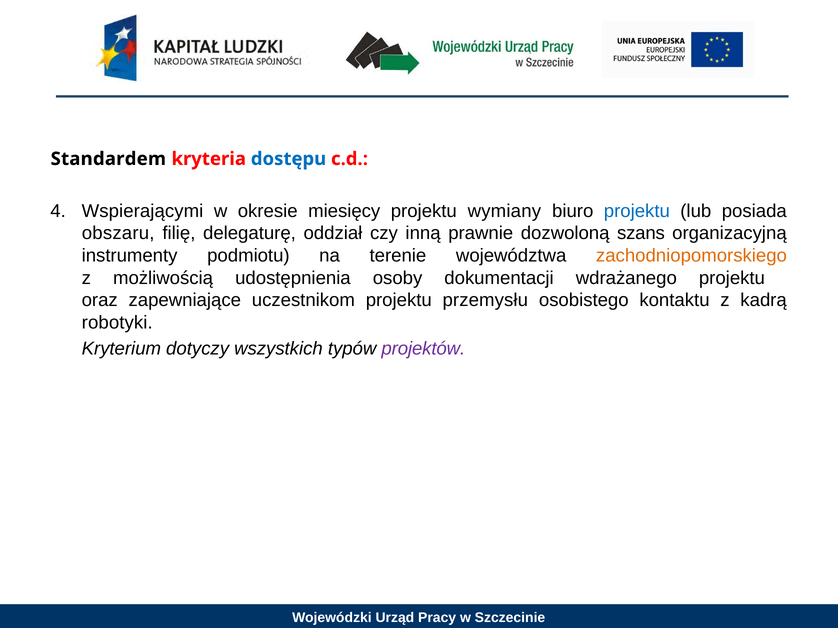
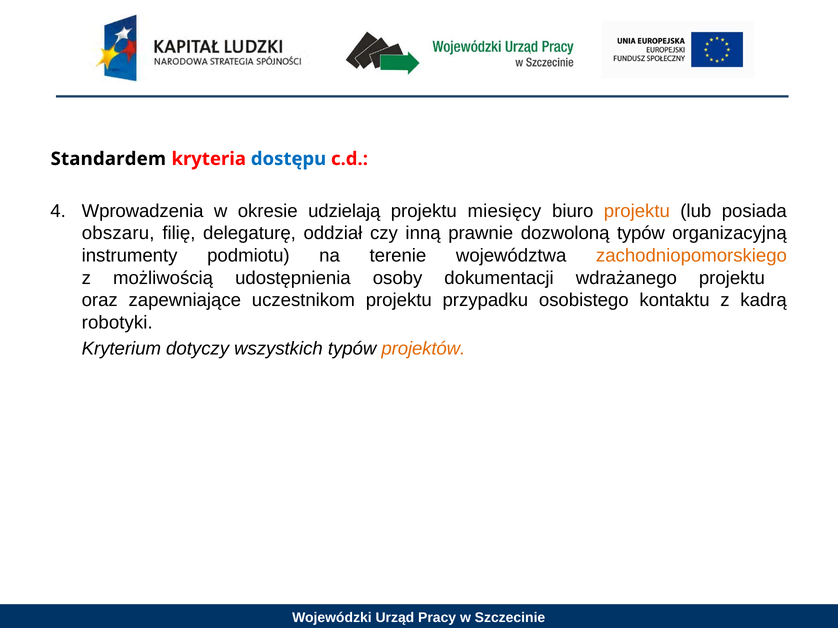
Wspierającymi: Wspierającymi -> Wprowadzenia
miesięcy: miesięcy -> udzielają
wymiany: wymiany -> miesięcy
projektu at (637, 211) colour: blue -> orange
dozwoloną szans: szans -> typów
przemysłu: przemysłu -> przypadku
projektów colour: purple -> orange
